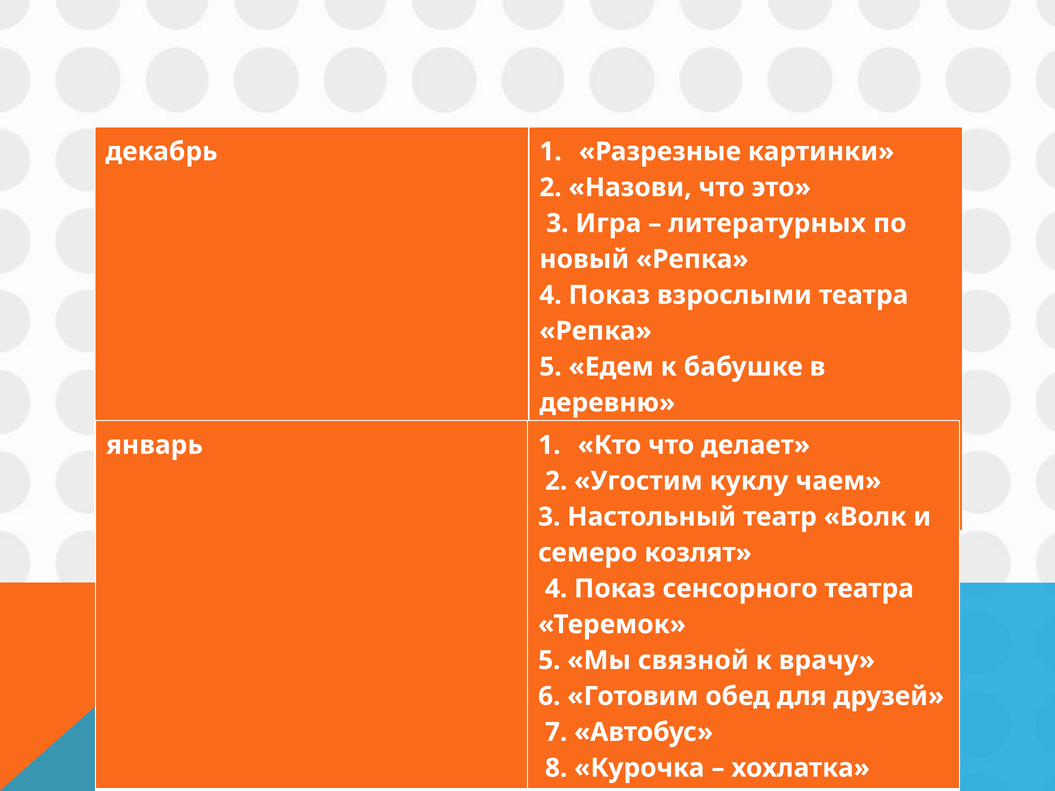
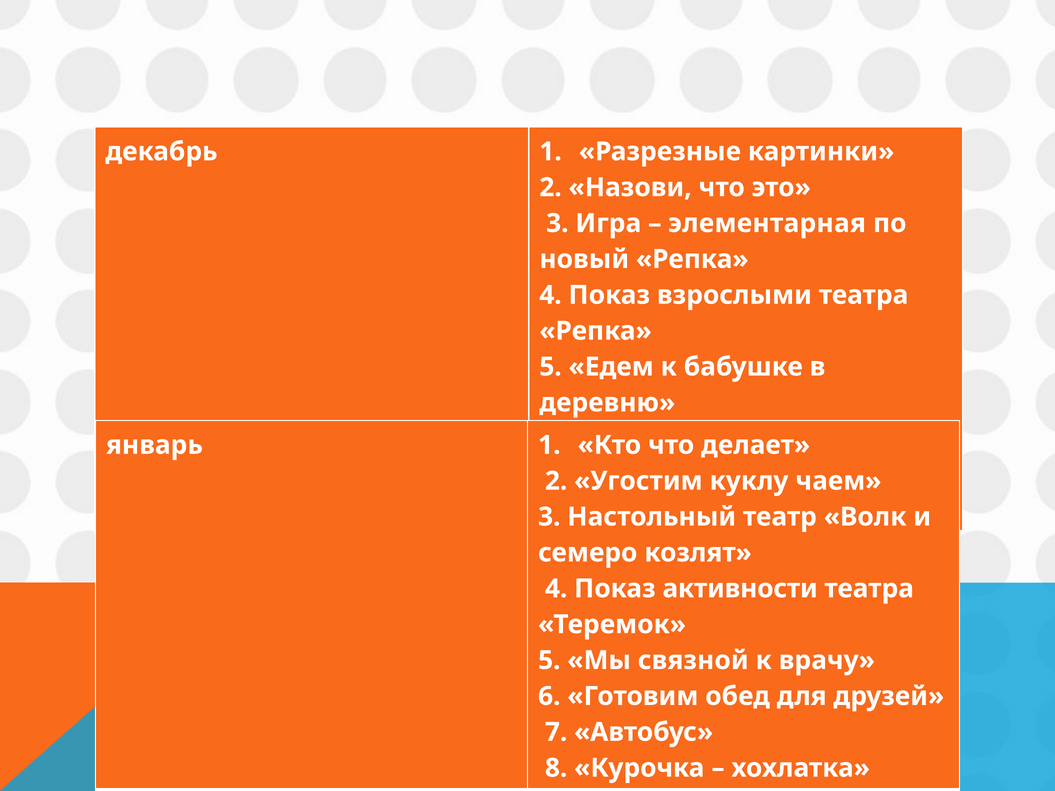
литературных: литературных -> элементарная
сенсорного: сенсорного -> активности
